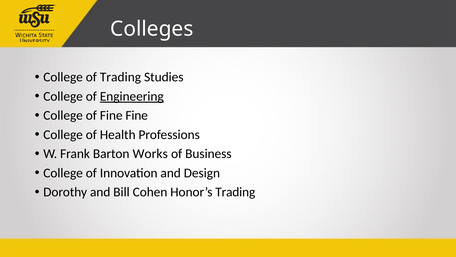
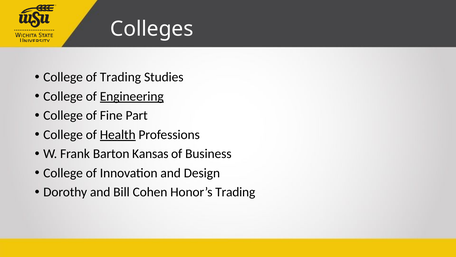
Fine Fine: Fine -> Part
Health underline: none -> present
Works: Works -> Kansas
